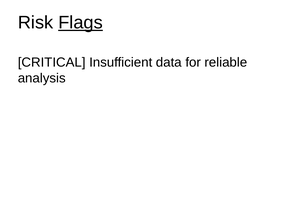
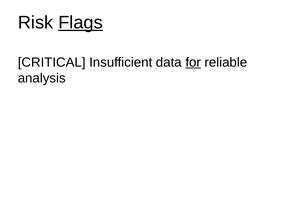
for underline: none -> present
